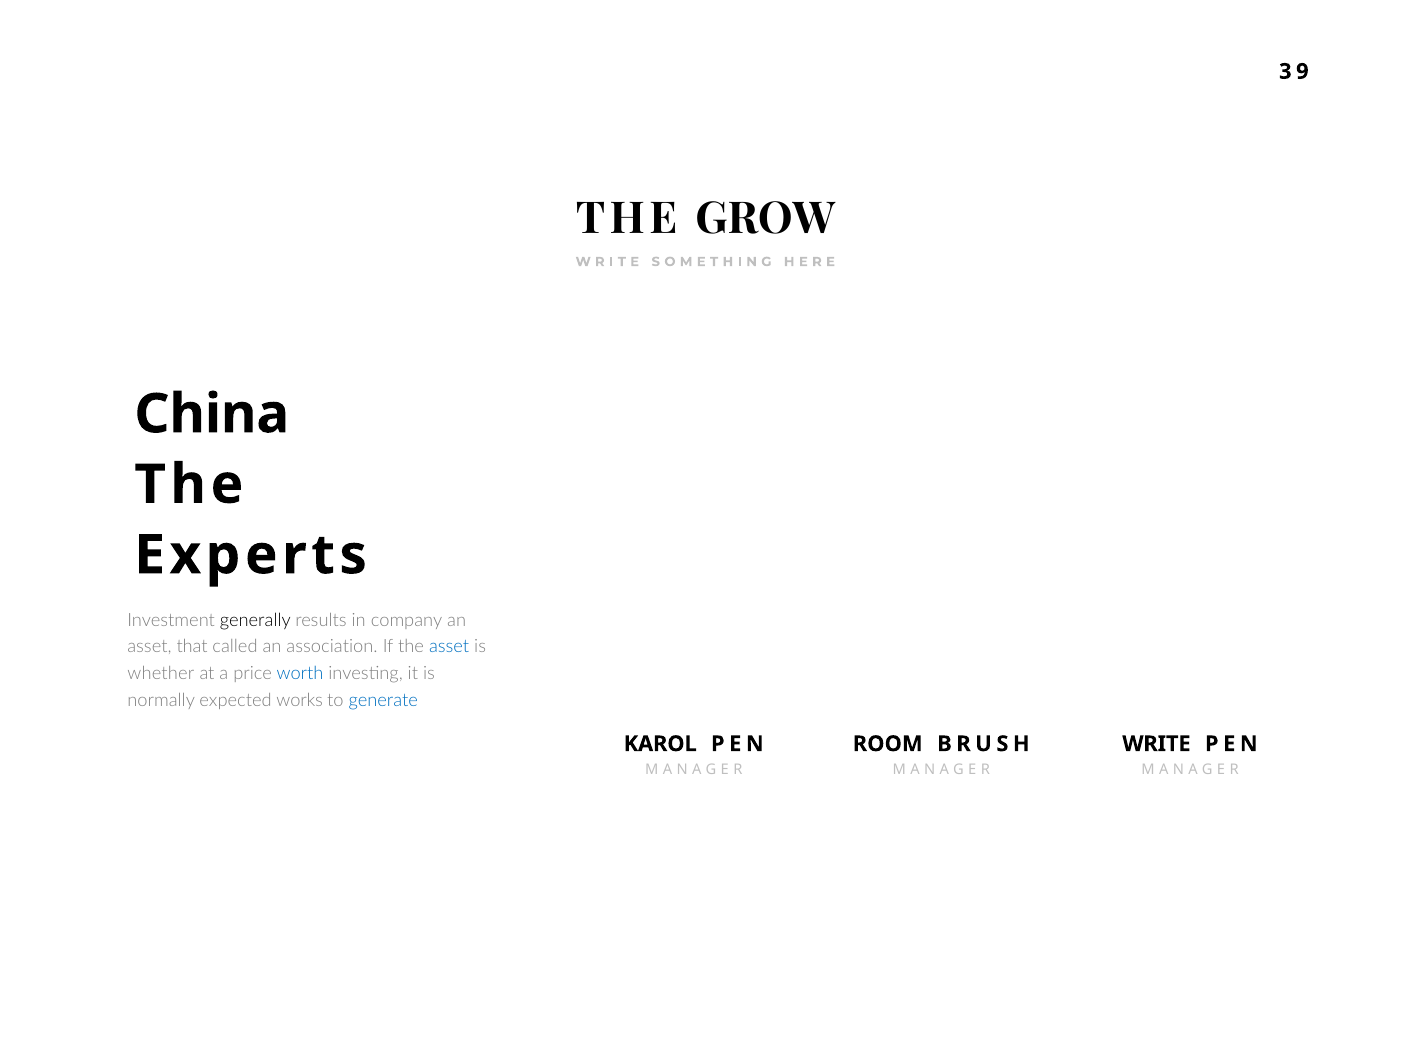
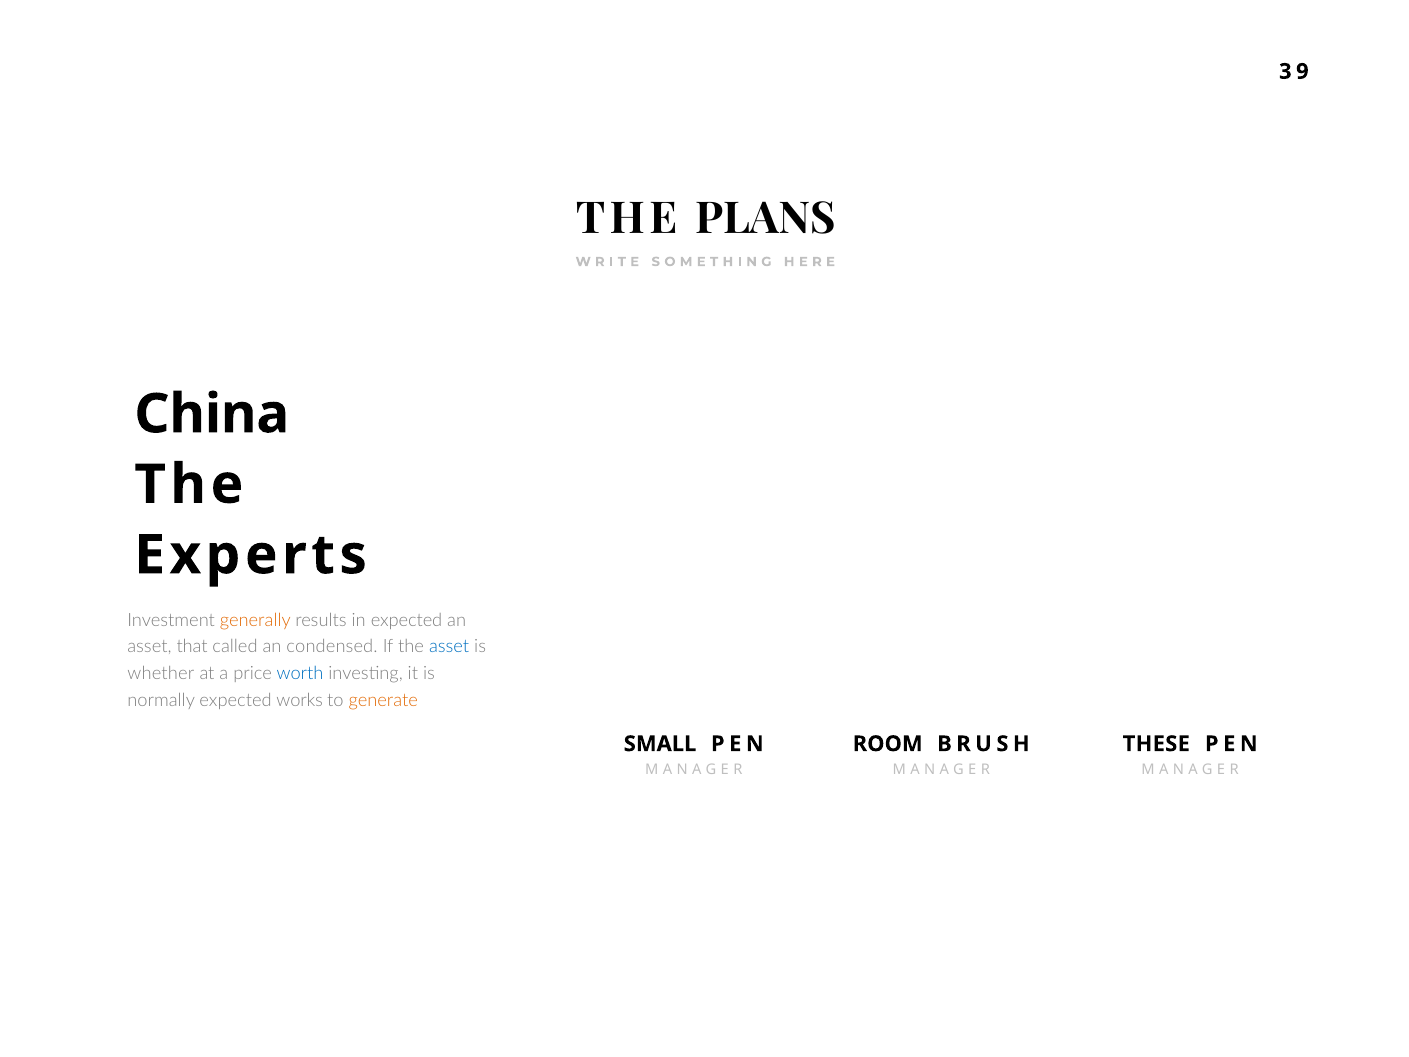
GROW: GROW -> PLANS
generally colour: black -> orange
in company: company -> expected
association: association -> condensed
generate colour: blue -> orange
KAROL: KAROL -> SMALL
WRITE: WRITE -> THESE
